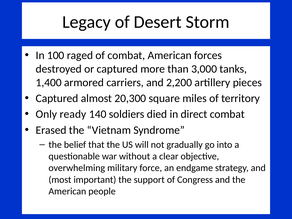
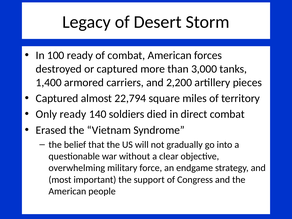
100 raged: raged -> ready
20,300: 20,300 -> 22,794
